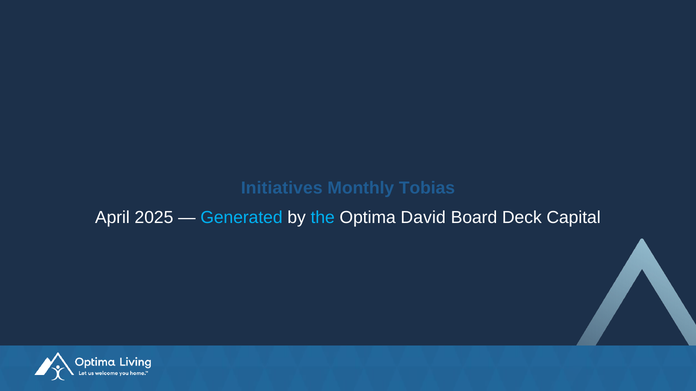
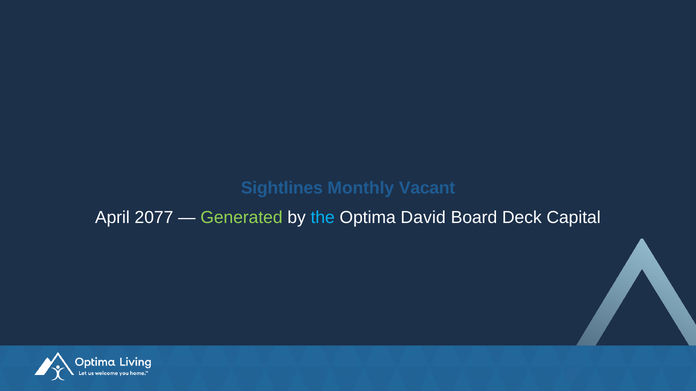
Initiatives: Initiatives -> Sightlines
Tobias: Tobias -> Vacant
2025: 2025 -> 2077
Generated colour: light blue -> light green
